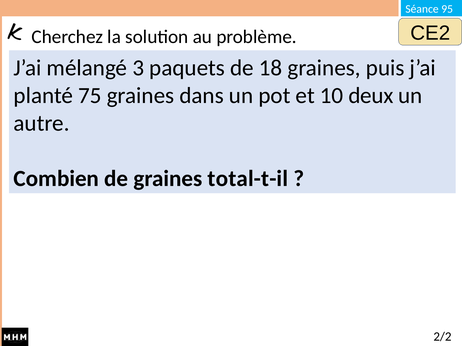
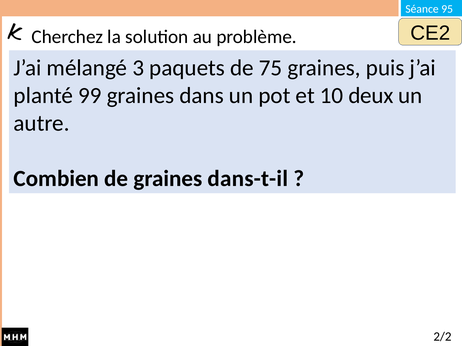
18: 18 -> 75
75: 75 -> 99
total-t-il: total-t-il -> dans-t-il
